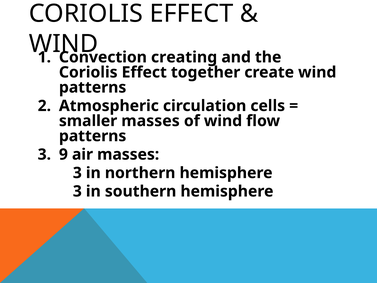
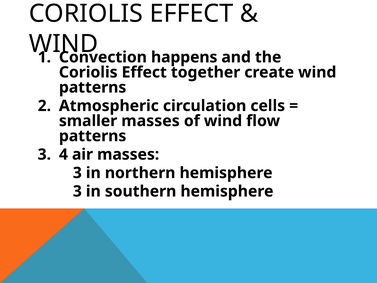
creating: creating -> happens
9: 9 -> 4
